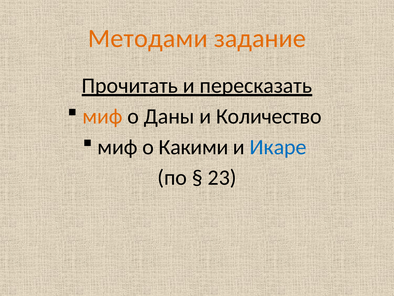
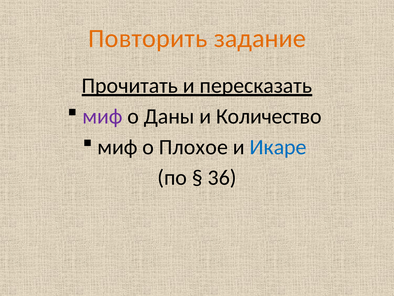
Методами: Методами -> Повторить
миф at (102, 116) colour: orange -> purple
Какими: Какими -> Плохое
23: 23 -> 36
